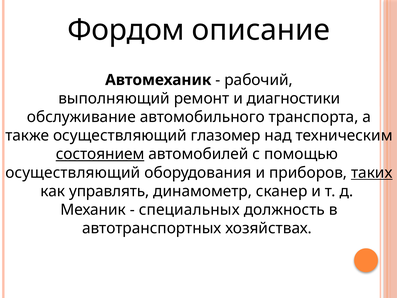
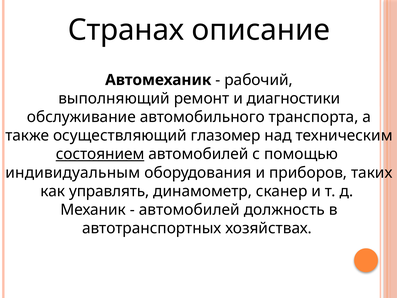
Фордом: Фордом -> Странах
осуществляющий at (73, 173): осуществляющий -> индивидуальным
таких underline: present -> none
специальных at (189, 210): специальных -> автомобилей
